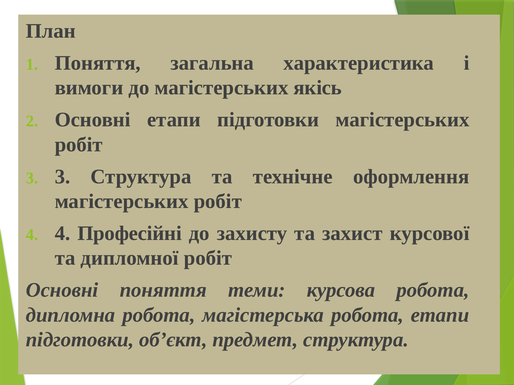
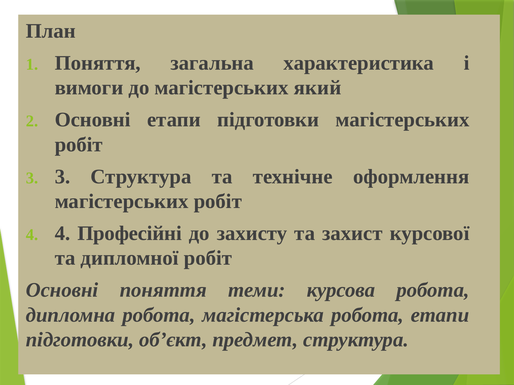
якісь: якісь -> який
